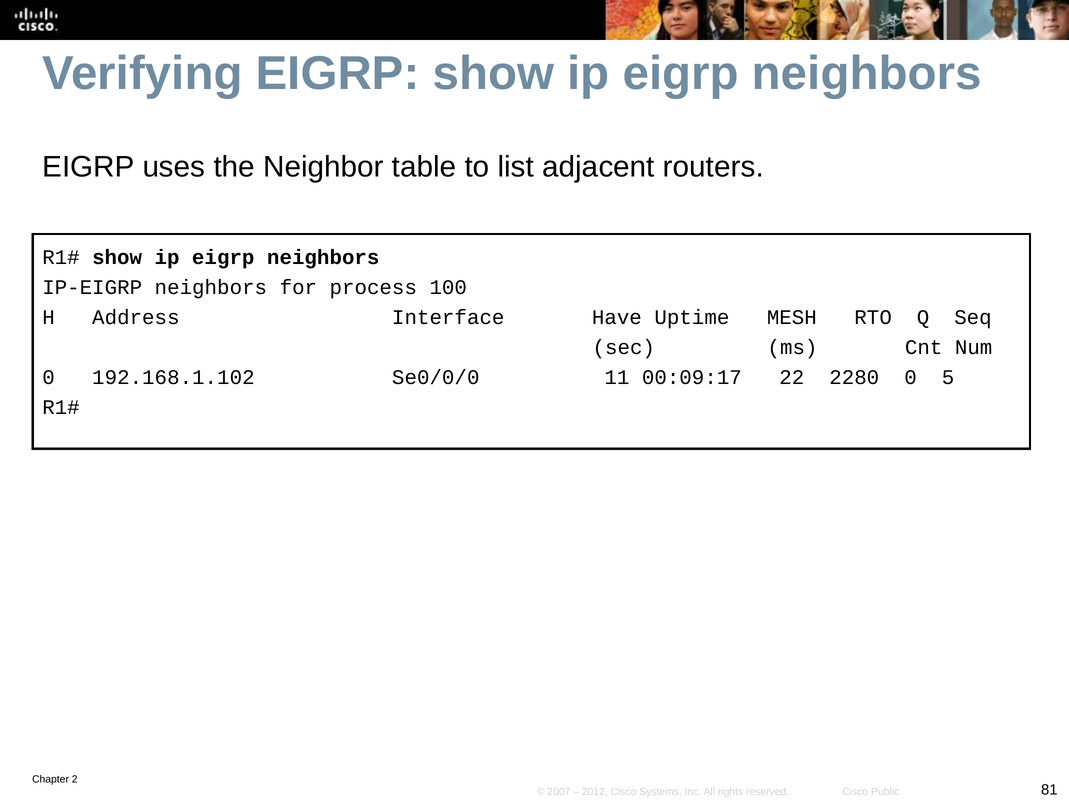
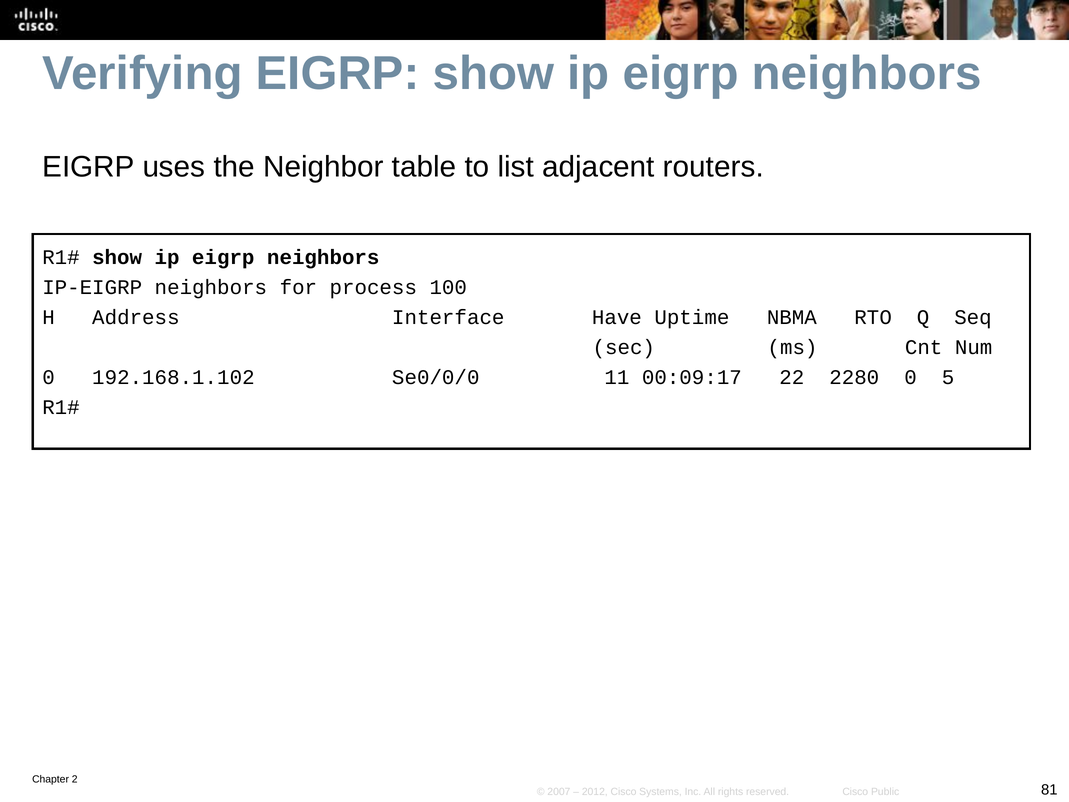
MESH: MESH -> NBMA
